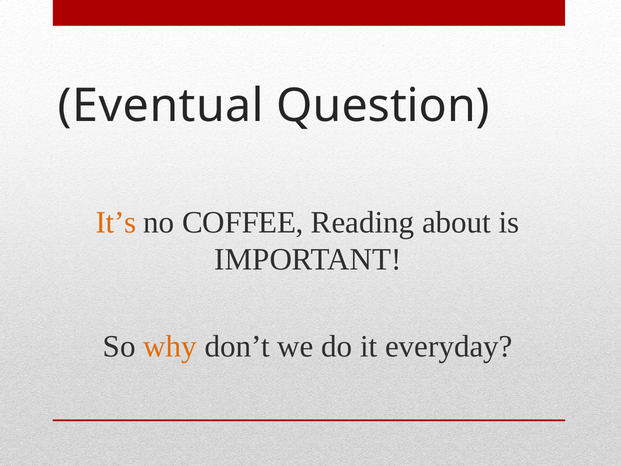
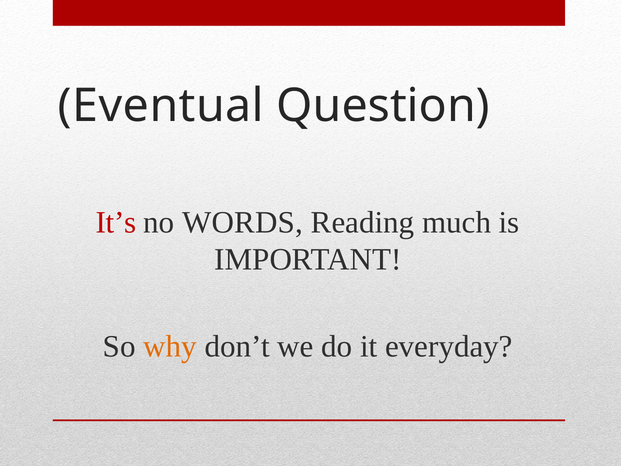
It’s colour: orange -> red
COFFEE: COFFEE -> WORDS
about: about -> much
